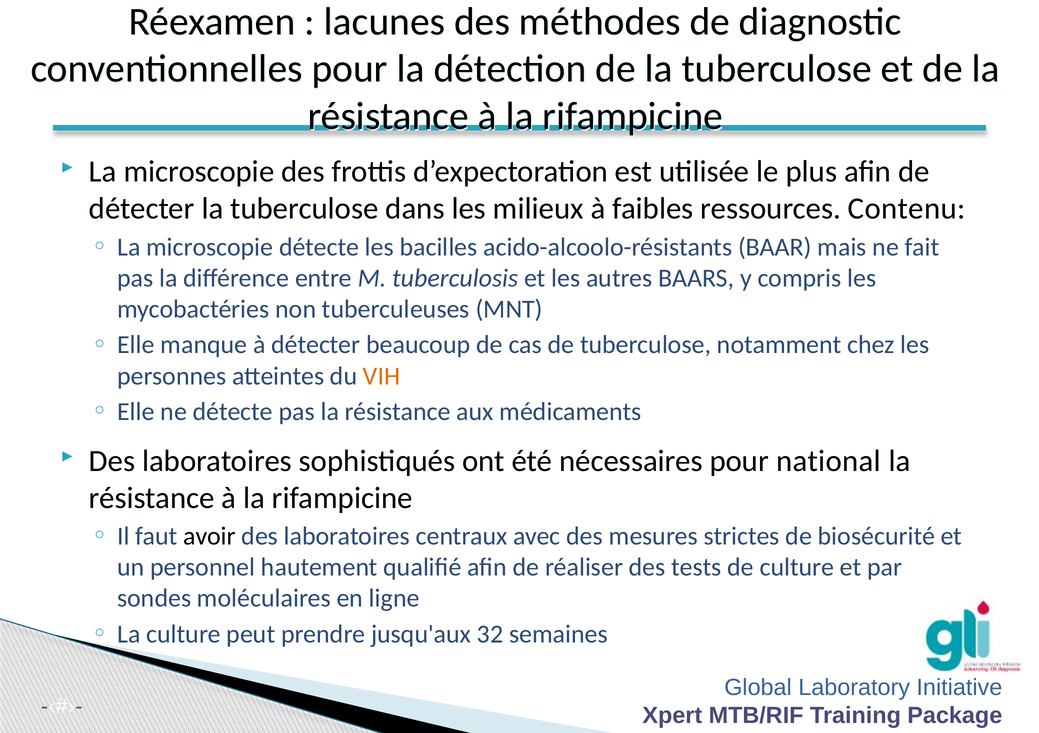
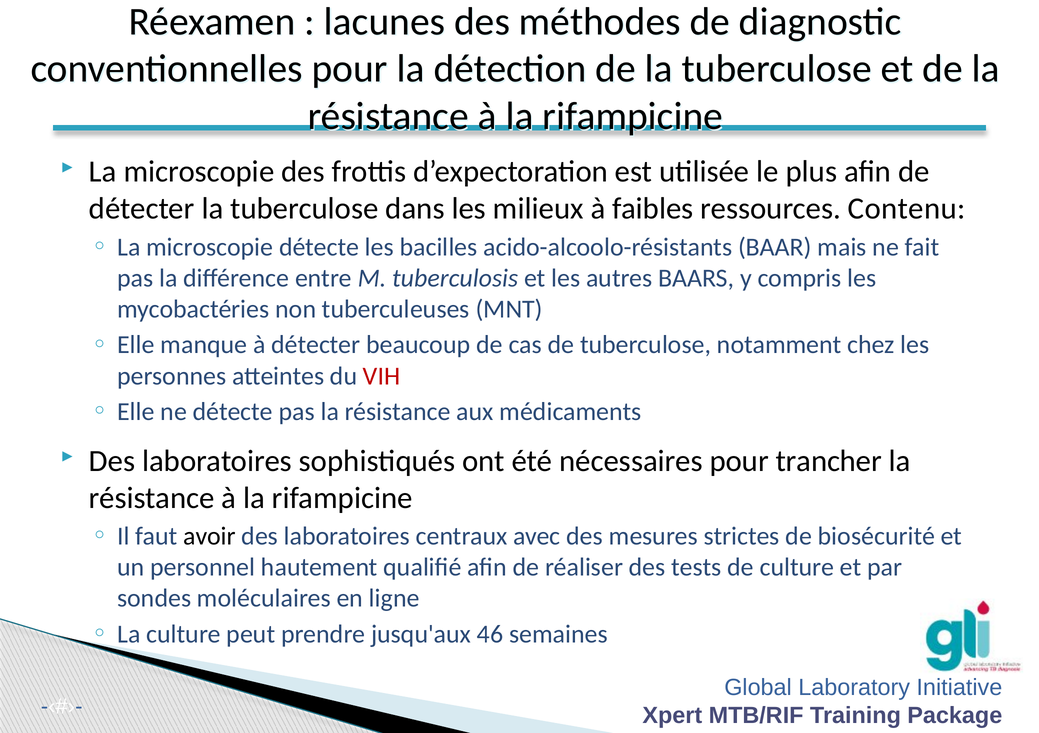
VIH colour: orange -> red
national: national -> trancher
32: 32 -> 46
